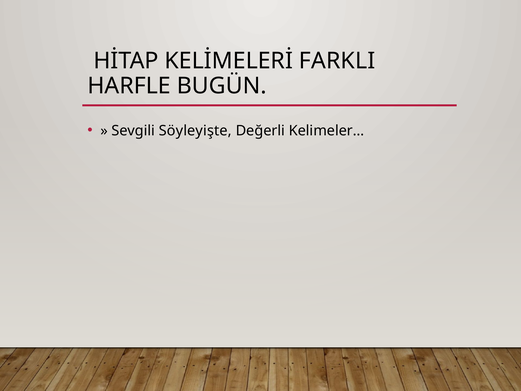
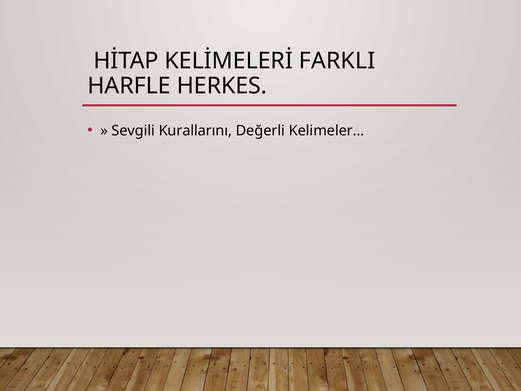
BUGÜN: BUGÜN -> HERKES
Söyleyişte: Söyleyişte -> Kurallarını
